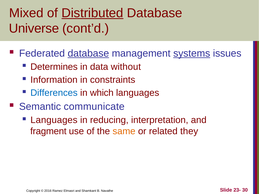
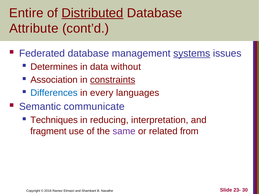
Mixed: Mixed -> Entire
Universe: Universe -> Attribute
database at (88, 53) underline: present -> none
Information: Information -> Association
constraints underline: none -> present
which: which -> every
Languages at (54, 120): Languages -> Techniques
same colour: orange -> purple
they: they -> from
